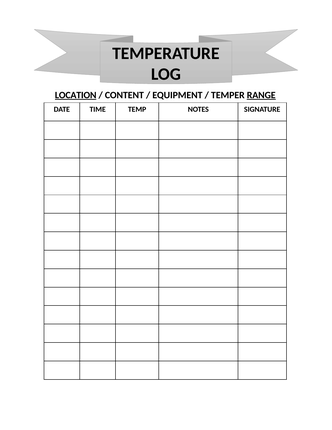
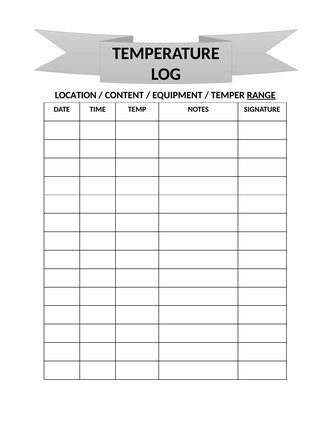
LOCATION underline: present -> none
